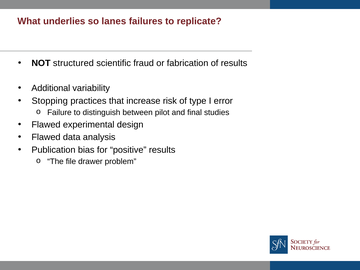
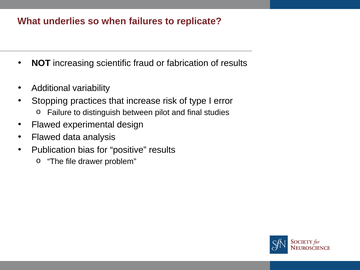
lanes: lanes -> when
structured: structured -> increasing
